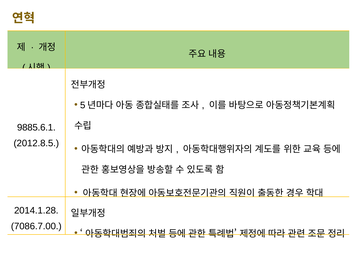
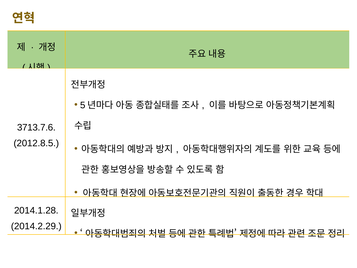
9885.6.1: 9885.6.1 -> 3713.7.6
7086.7.00: 7086.7.00 -> 2014.2.29
